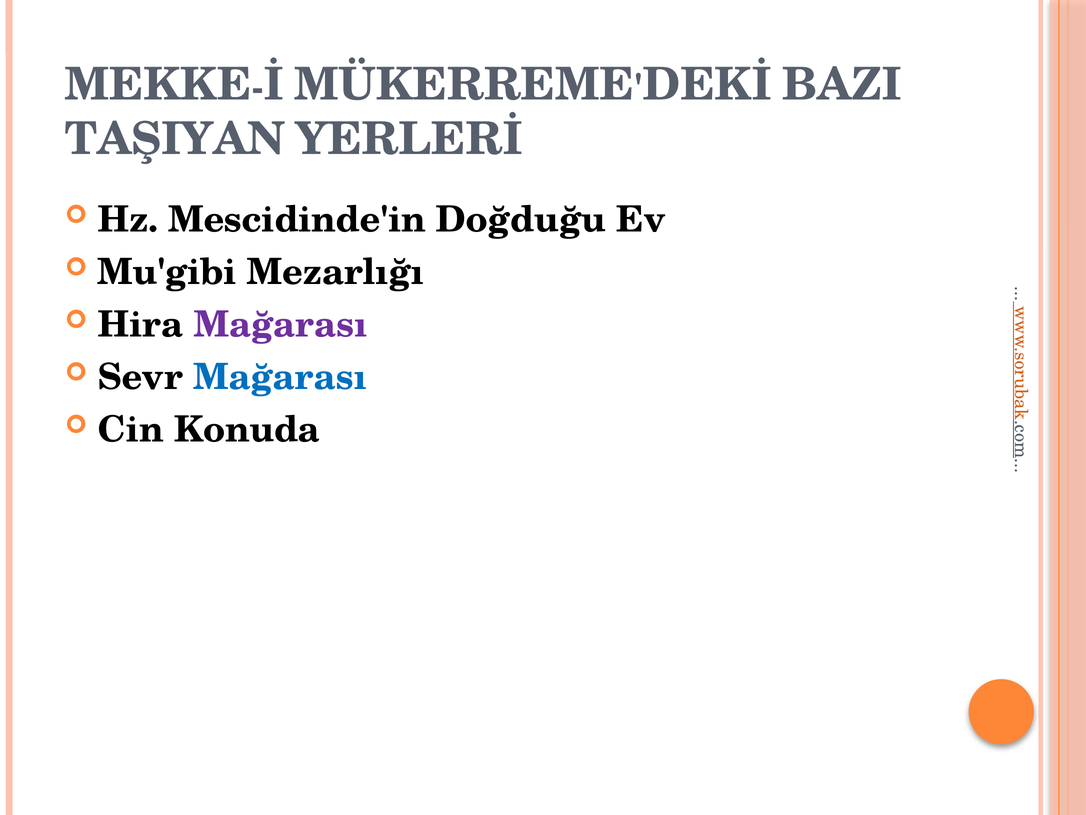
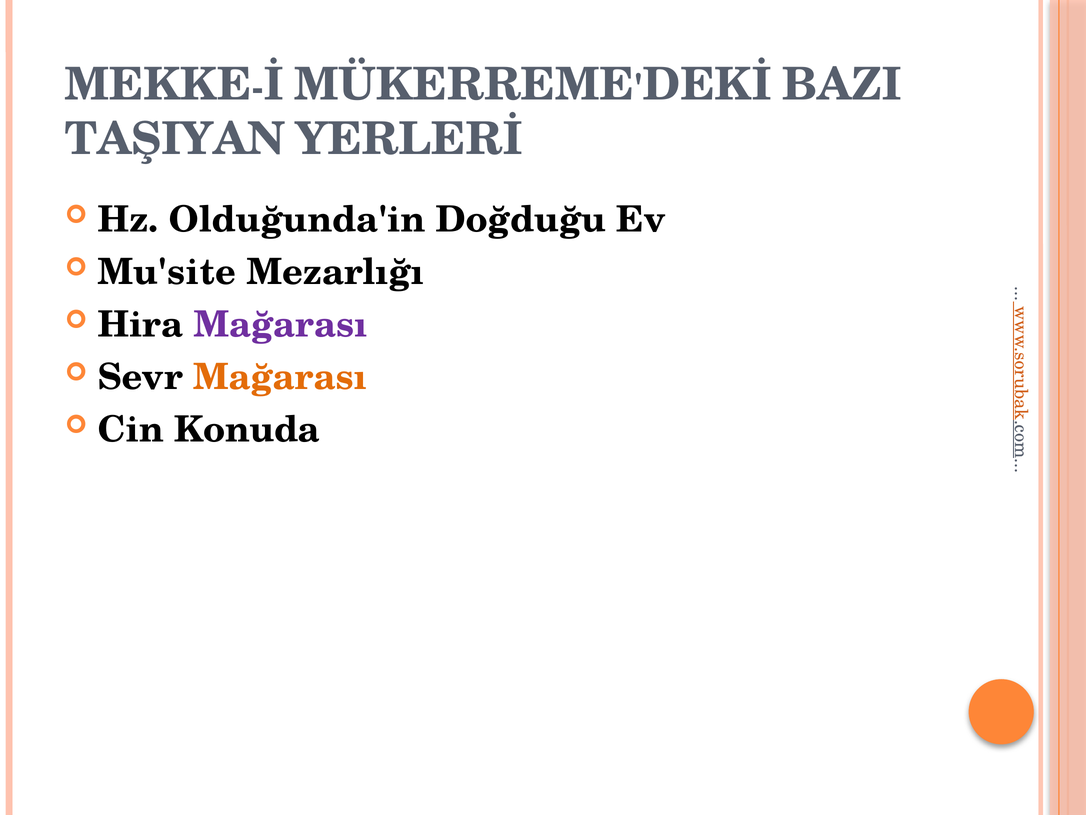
Mescidinde'in: Mescidinde'in -> Olduğunda'in
Mu'gibi: Mu'gibi -> Mu'site
Mağarası at (280, 377) colour: blue -> orange
